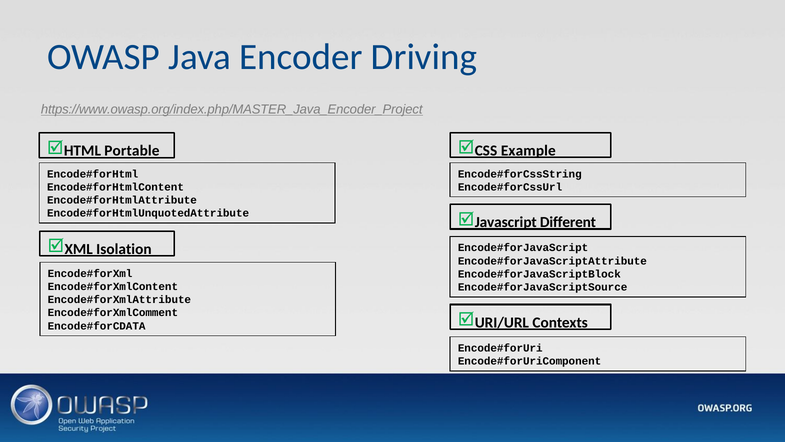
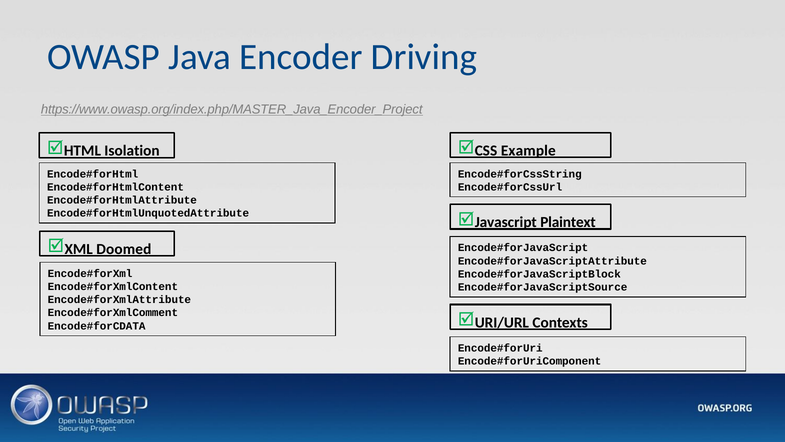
Portable: Portable -> Isolation
Different: Different -> Plaintext
Isolation: Isolation -> Doomed
